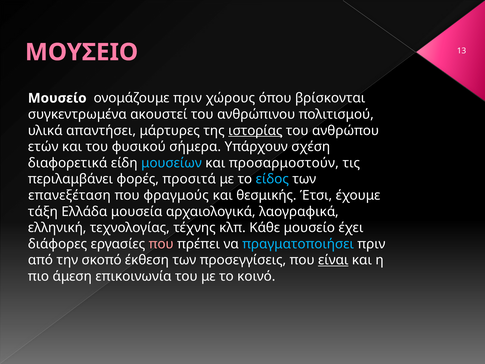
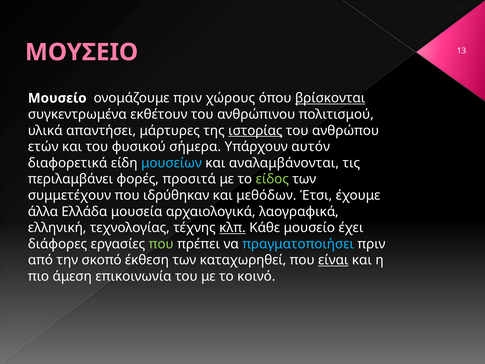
βρίσκονται underline: none -> present
ακουστεί: ακουστεί -> εκθέτουν
σχέση: σχέση -> αυτόν
προσαρμοστούν: προσαρμοστούν -> αναλαμβάνονται
είδος colour: light blue -> light green
επανεξέταση: επανεξέταση -> συμμετέχουν
φραγμούς: φραγμούς -> ιδρύθηκαν
θεσμικής: θεσμικής -> μεθόδων
τάξη: τάξη -> άλλα
κλπ underline: none -> present
που at (161, 244) colour: pink -> light green
προσεγγίσεις: προσεγγίσεις -> καταχωρηθεί
